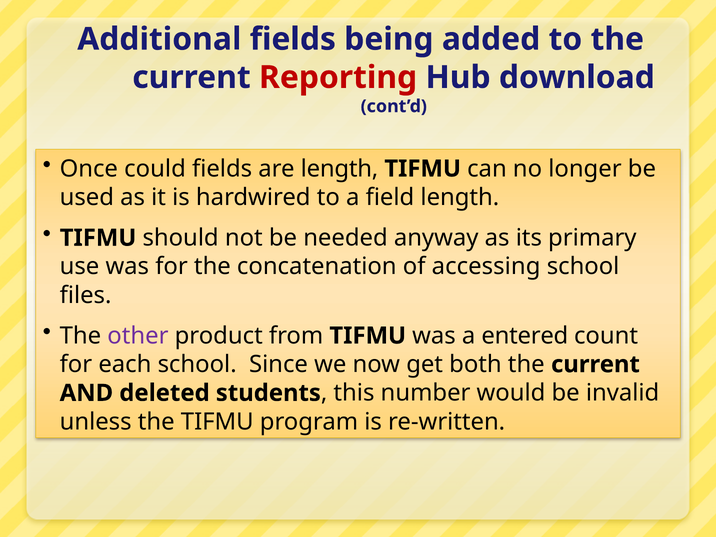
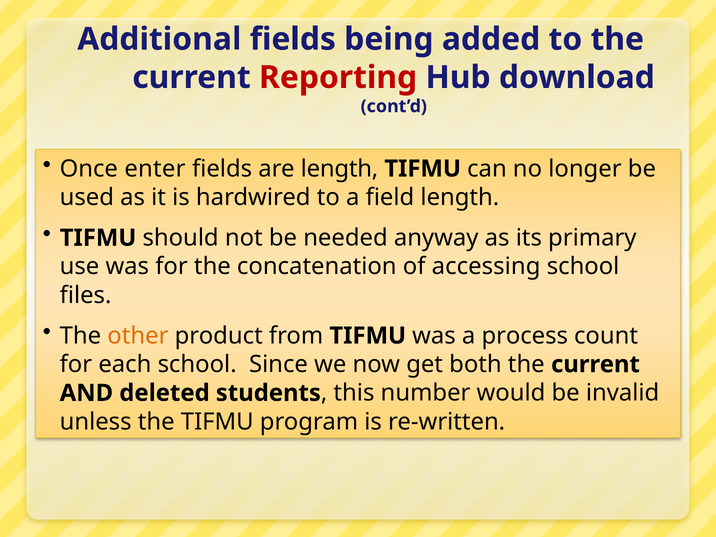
could: could -> enter
other colour: purple -> orange
entered: entered -> process
